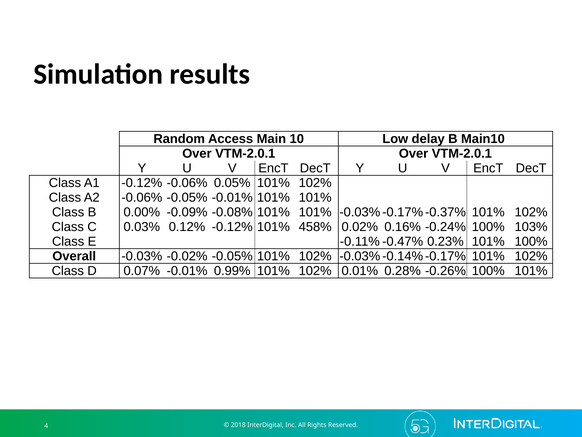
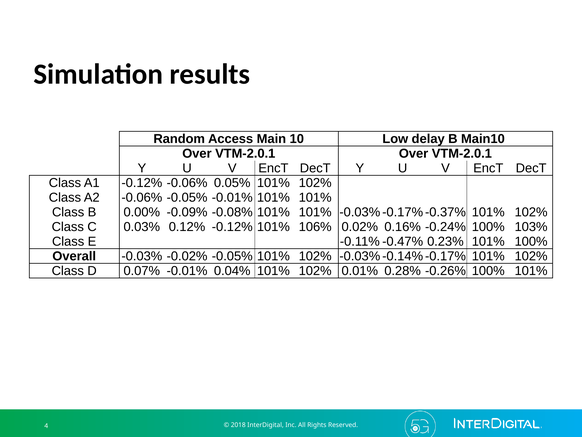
458%: 458% -> 106%
0.99%: 0.99% -> 0.04%
